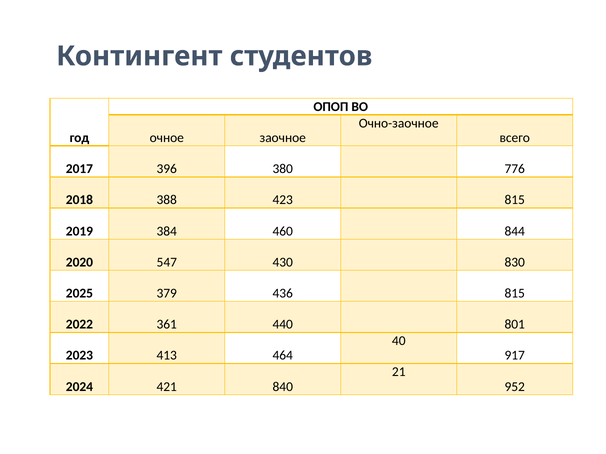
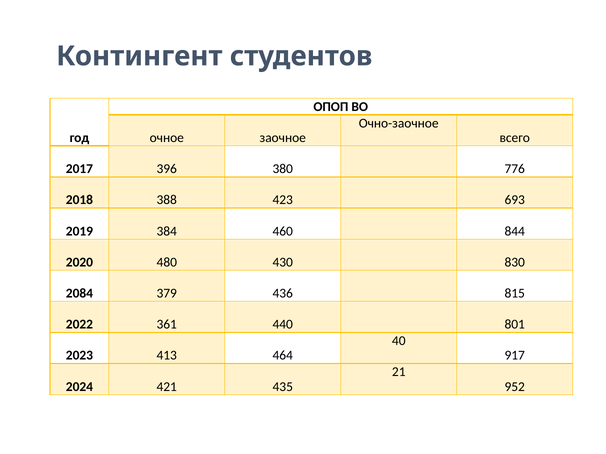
423 815: 815 -> 693
547: 547 -> 480
2025: 2025 -> 2084
840: 840 -> 435
